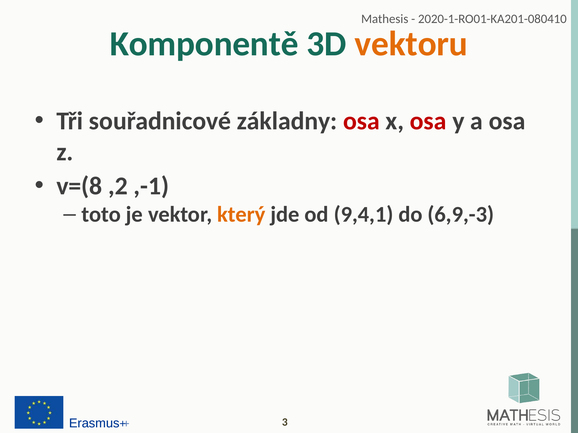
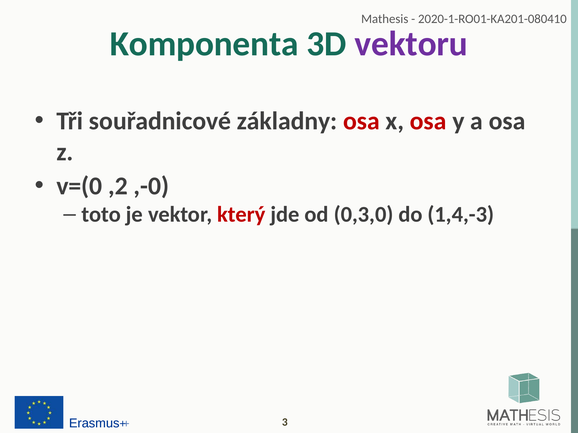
Komponentě: Komponentě -> Komponenta
vektoru colour: orange -> purple
v=(8: v=(8 -> v=(0
,-1: ,-1 -> ,-0
který colour: orange -> red
9,4,1: 9,4,1 -> 0,3,0
6,9,-3: 6,9,-3 -> 1,4,-3
